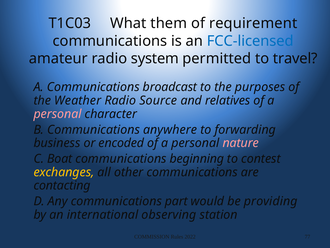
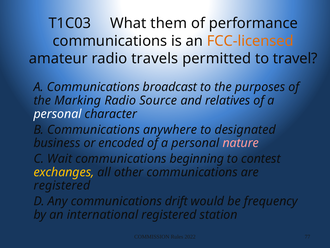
requirement: requirement -> performance
FCC-licensed colour: blue -> orange
system: system -> travels
Weather: Weather -> Marking
personal at (58, 114) colour: pink -> white
forwarding: forwarding -> designated
Boat: Boat -> Wait
contacting at (62, 185): contacting -> registered
part: part -> drift
providing: providing -> frequency
international observing: observing -> registered
